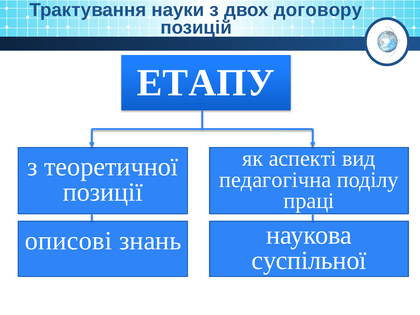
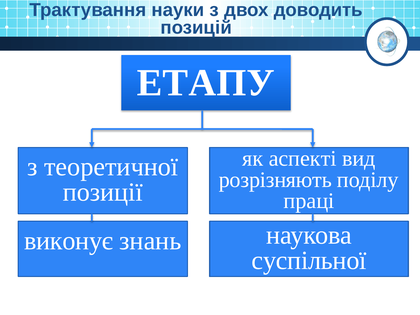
договору: договору -> доводить
педагогічна: педагогічна -> розрізняють
описові: описові -> виконує
